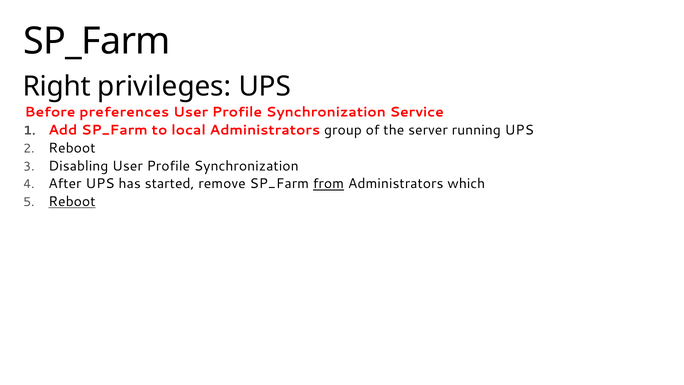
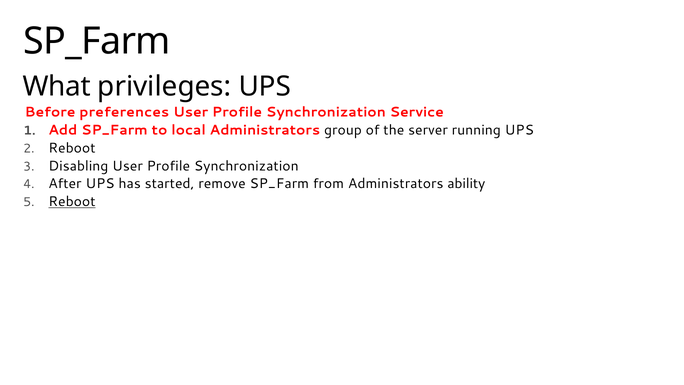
Right: Right -> What
from underline: present -> none
which: which -> ability
